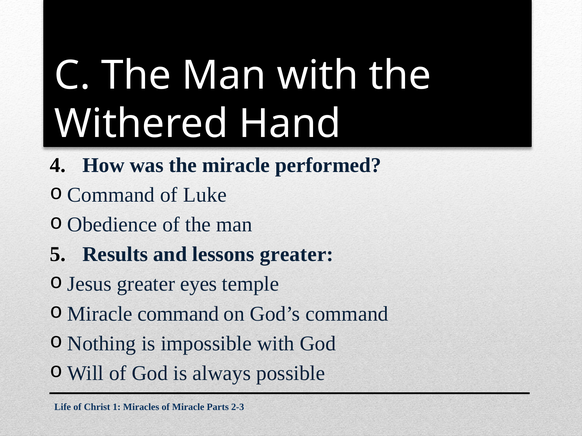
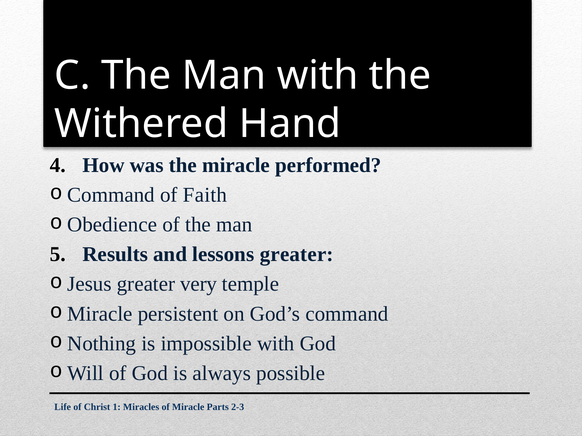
Luke: Luke -> Faith
eyes: eyes -> very
command at (178, 314): command -> persistent
